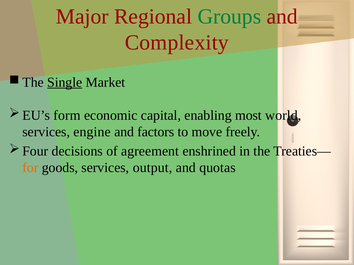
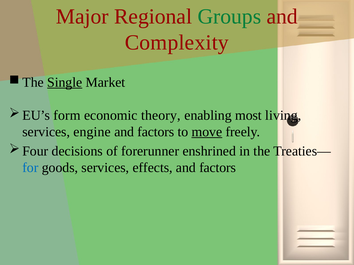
capital: capital -> theory
world: world -> living
move underline: none -> present
agreement: agreement -> forerunner
for colour: orange -> blue
output: output -> effects
quotas at (217, 168): quotas -> factors
